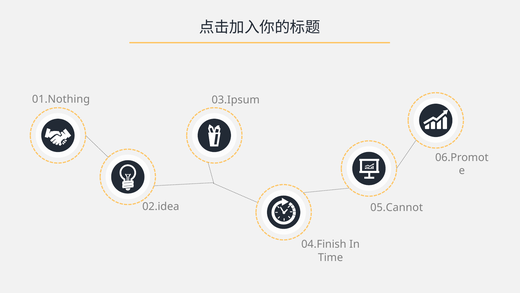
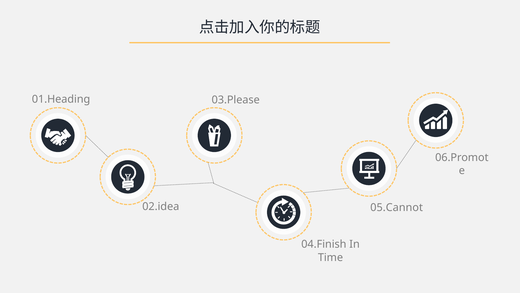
01.Nothing: 01.Nothing -> 01.Heading
03.Ipsum: 03.Ipsum -> 03.Please
